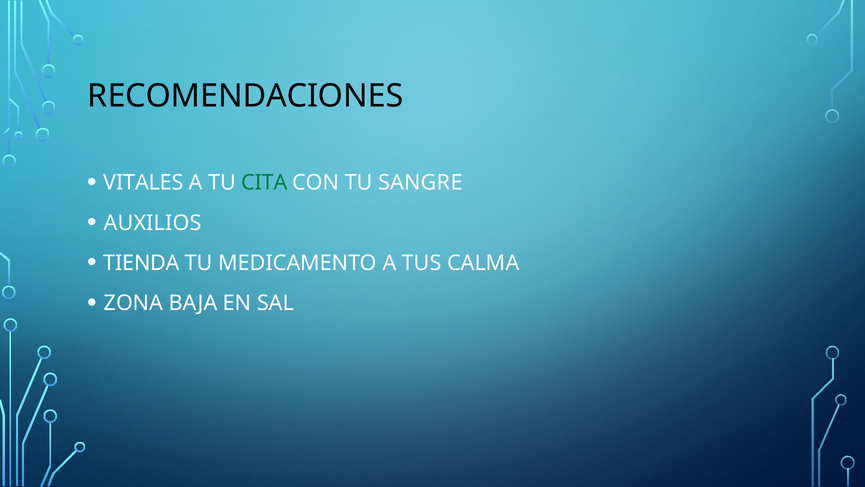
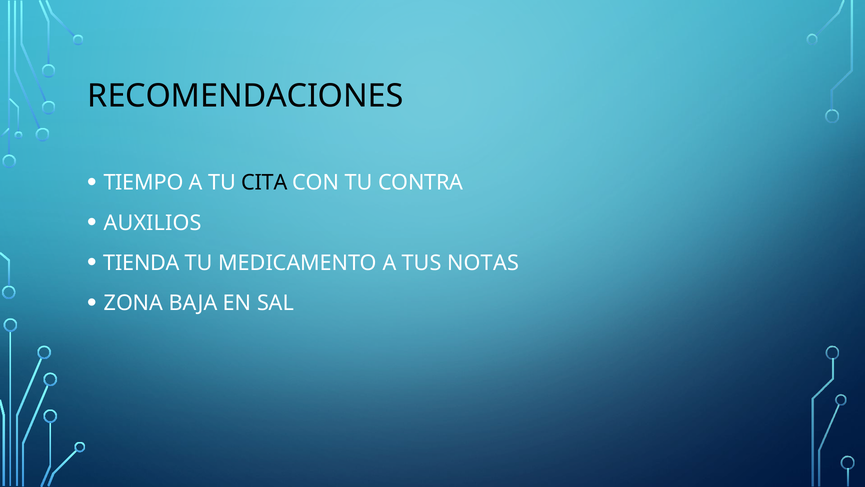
VITALES: VITALES -> TIEMPO
CITA colour: green -> black
SANGRE: SANGRE -> CONTRA
CALMA: CALMA -> NOTAS
